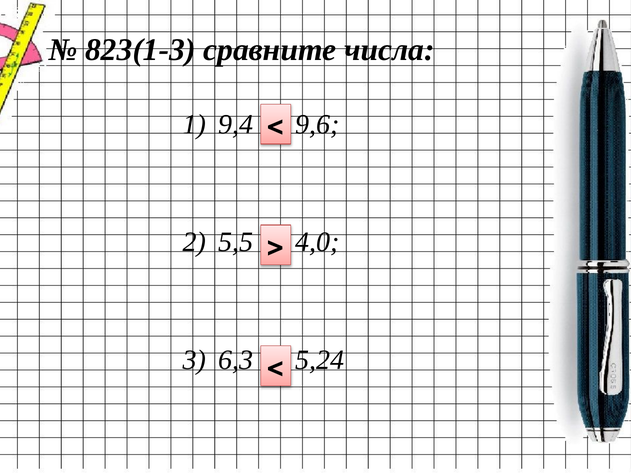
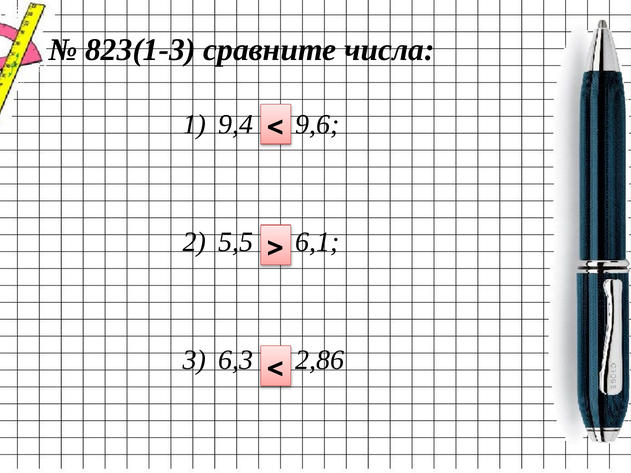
4,0: 4,0 -> 6,1
5,24: 5,24 -> 2,86
